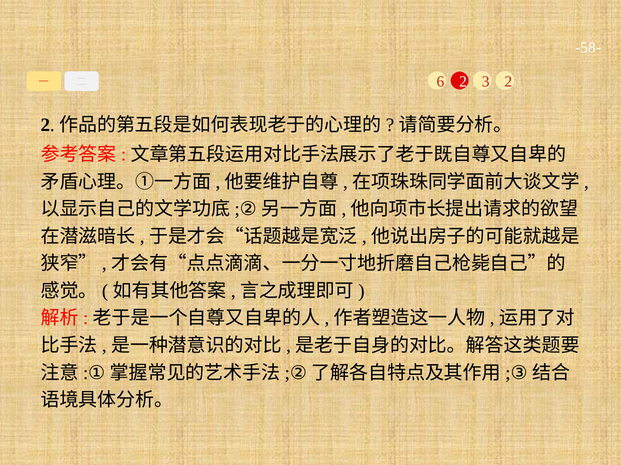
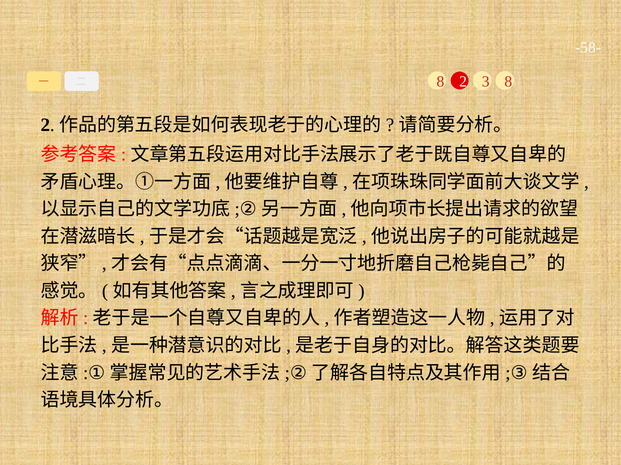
6 at (440, 82): 6 -> 8
3 2: 2 -> 8
